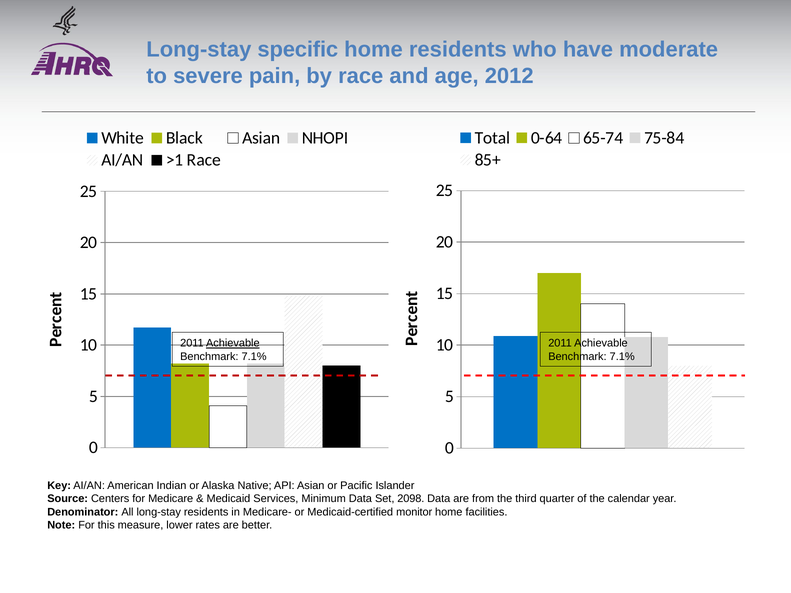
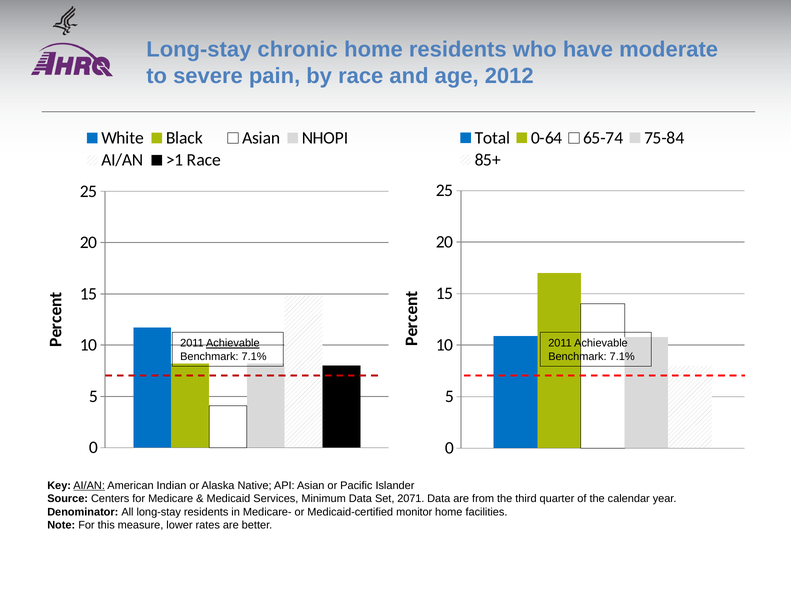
specific: specific -> chronic
AI/AN at (89, 486) underline: none -> present
2098: 2098 -> 2071
